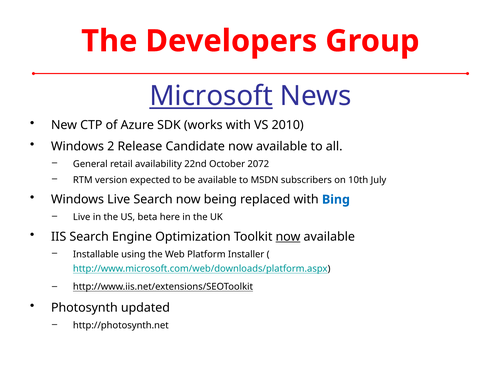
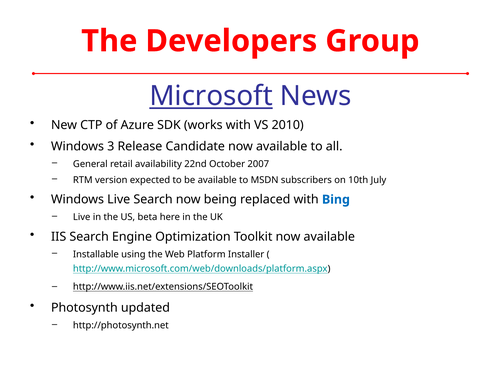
2: 2 -> 3
2072: 2072 -> 2007
now at (288, 237) underline: present -> none
